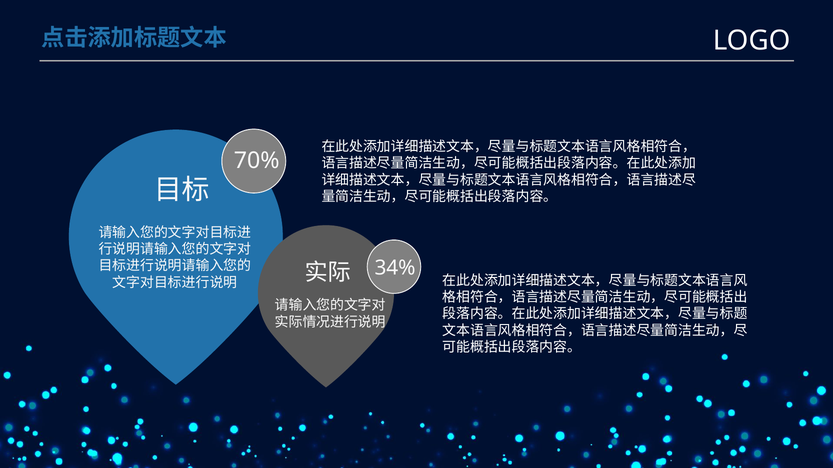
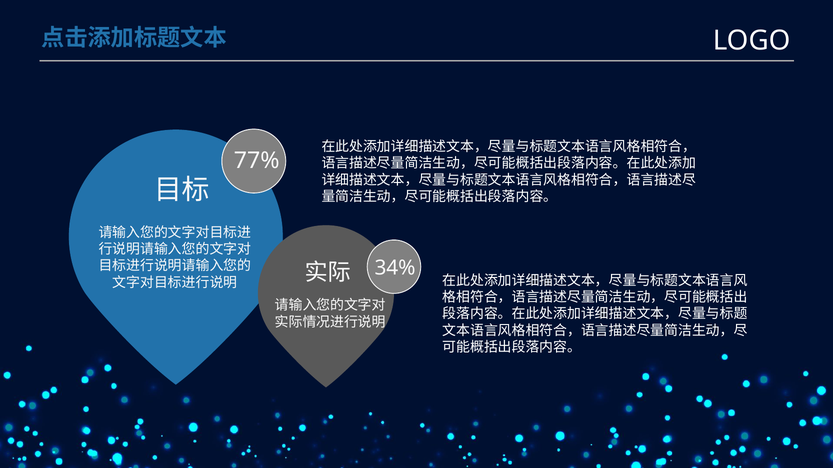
70%: 70% -> 77%
